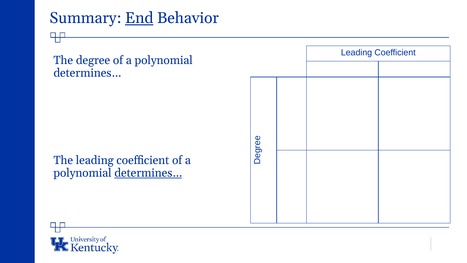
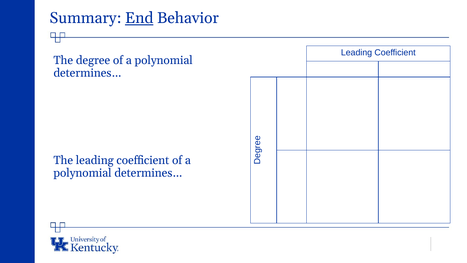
determines… at (148, 173) underline: present -> none
